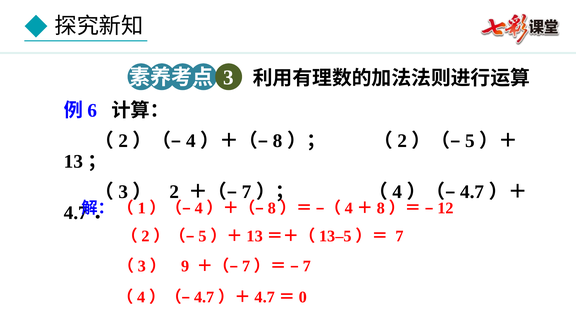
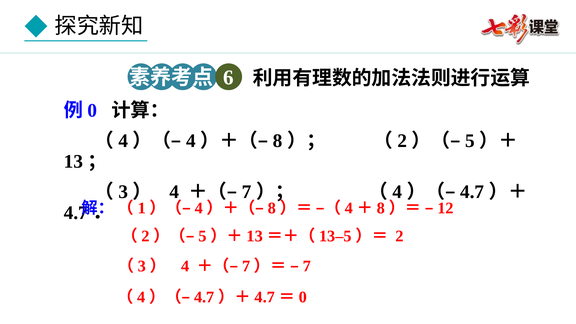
3 at (228, 77): 3 -> 6
6: 6 -> 0
2 at (123, 141): 2 -> 4
2 at (174, 192): 2 -> 4
（2）（–5）＋13＝＋（13–5）＝ 7: 7 -> 2
（3） 9: 9 -> 4
